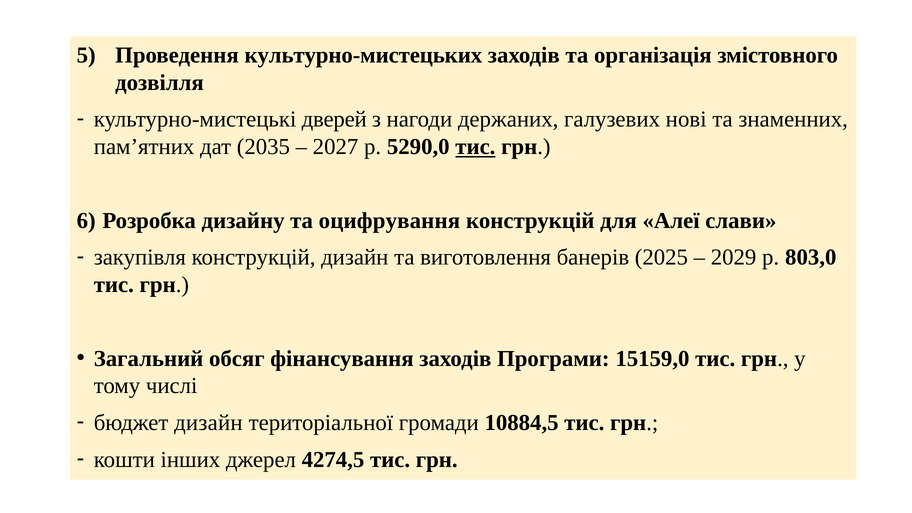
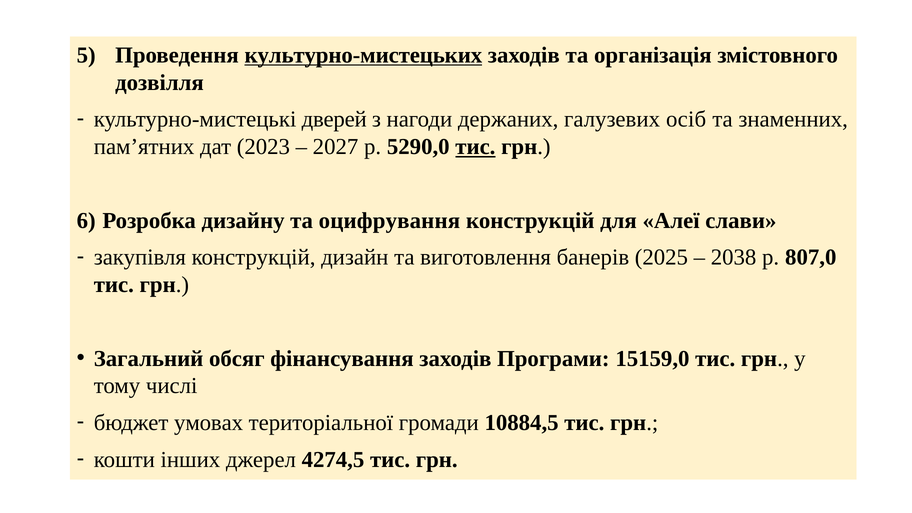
культурно-мистецьких underline: none -> present
нові: нові -> осіб
2035: 2035 -> 2023
2029: 2029 -> 2038
803,0: 803,0 -> 807,0
бюджет дизайн: дизайн -> умовах
